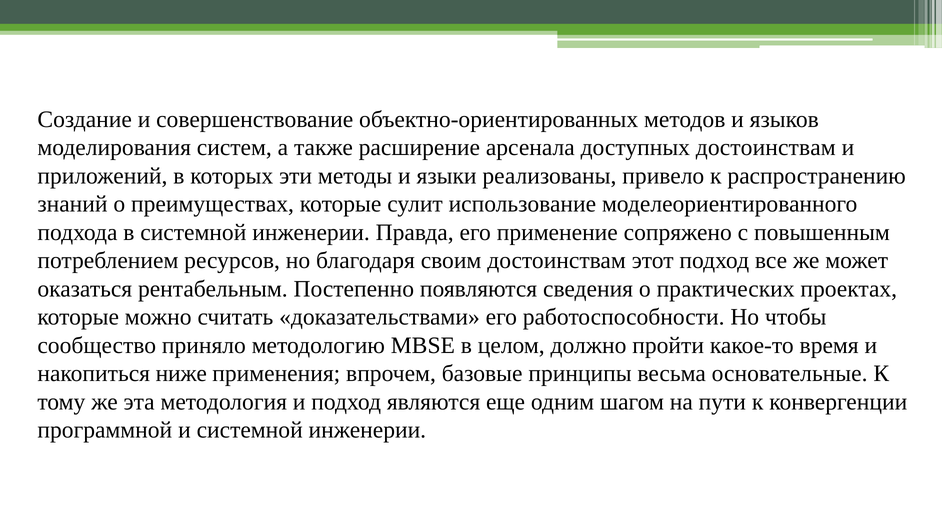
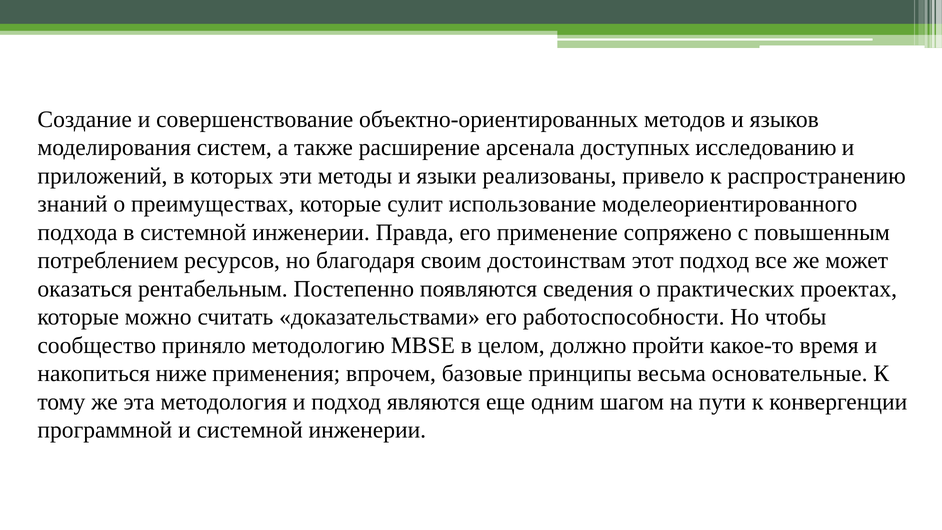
доступных достоинствам: достоинствам -> исследованию
